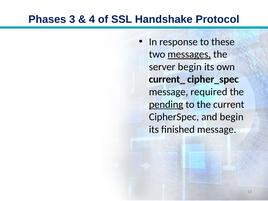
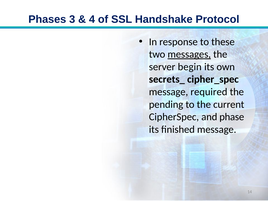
current_: current_ -> secrets_
pending underline: present -> none
and begin: begin -> phase
